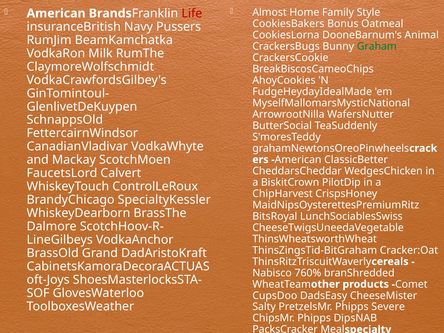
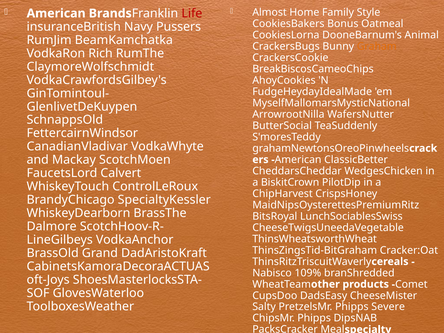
Graham colour: green -> orange
Milk: Milk -> Rich
760%: 760% -> 109%
